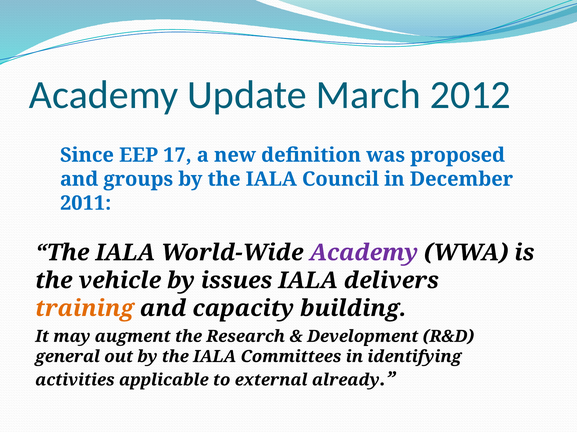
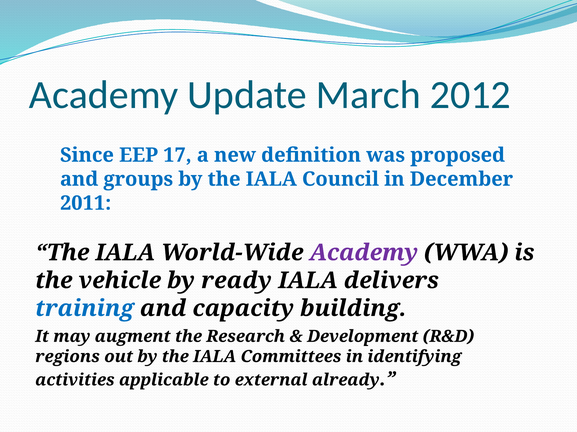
issues: issues -> ready
training colour: orange -> blue
general: general -> regions
